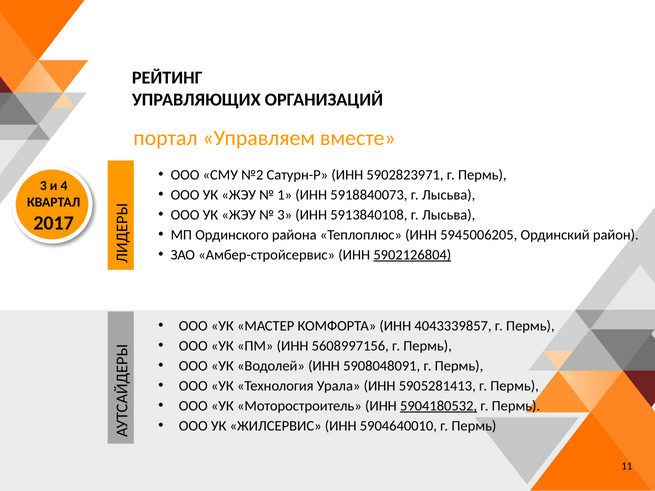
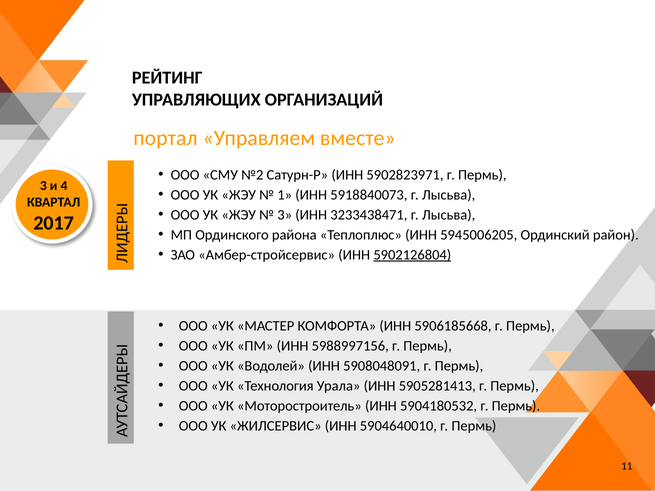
5913840108: 5913840108 -> 3233438471
4043339857: 4043339857 -> 5906185668
5608997156: 5608997156 -> 5988997156
5904180532 underline: present -> none
